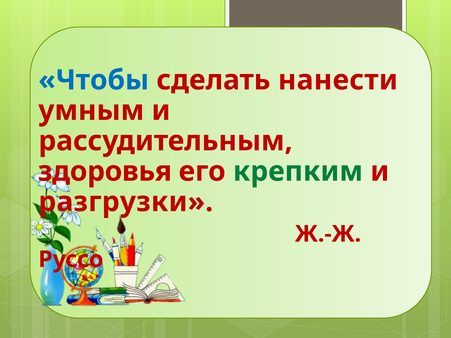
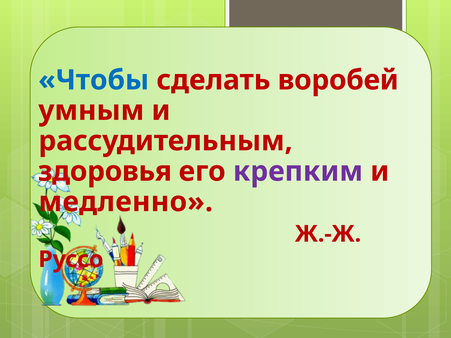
нанести: нанести -> воробей
крепким colour: green -> purple
разгрузки: разгрузки -> медленно
